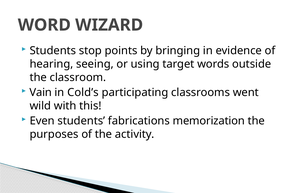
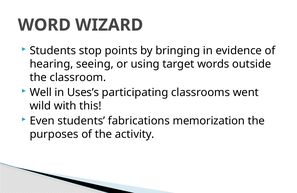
Vain: Vain -> Well
Cold’s: Cold’s -> Uses’s
